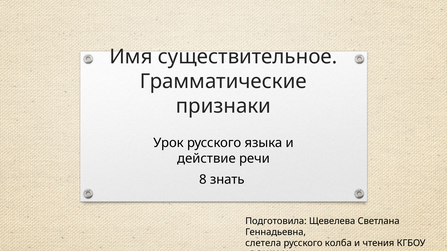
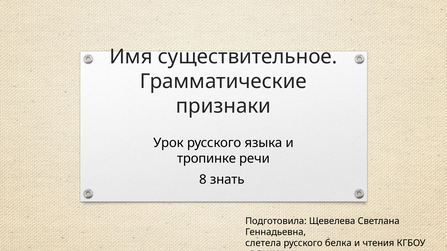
действие: действие -> тропинке
колба: колба -> белка
